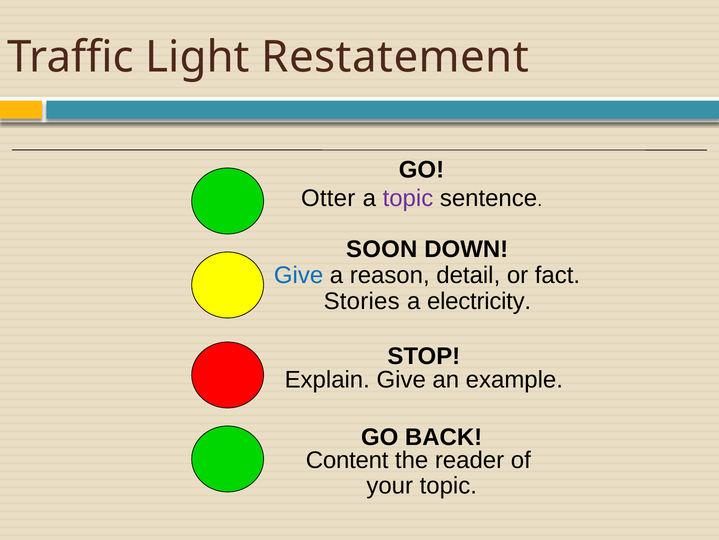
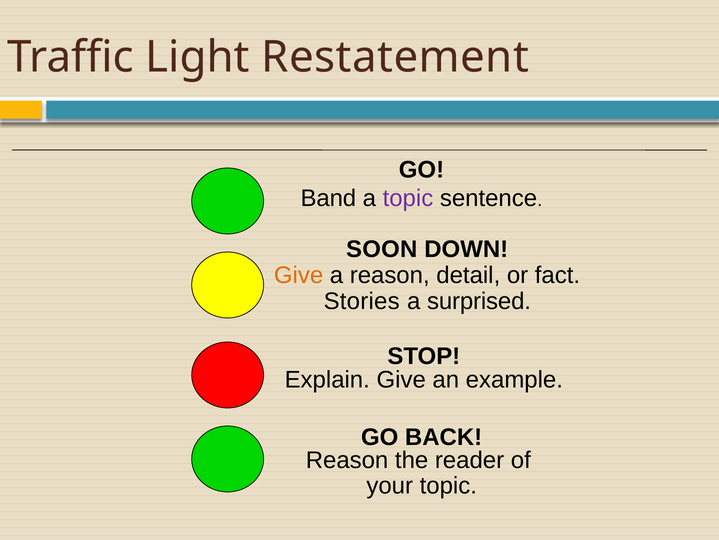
Otter: Otter -> Band
Give at (299, 275) colour: blue -> orange
electricity: electricity -> surprised
Content at (347, 460): Content -> Reason
